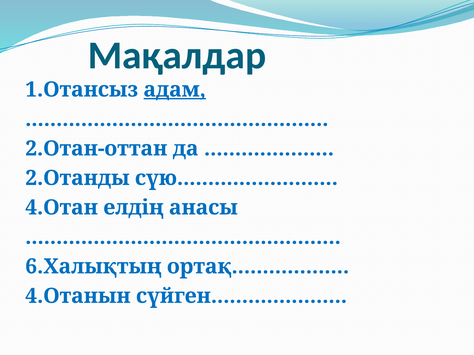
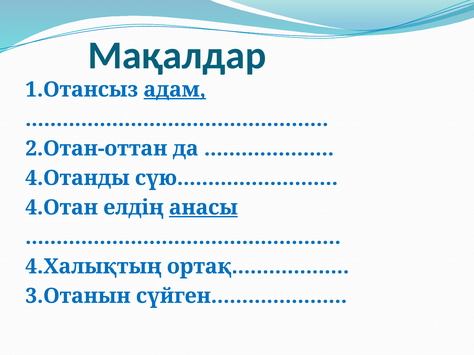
2.Отанды: 2.Отанды -> 4.Отанды
анасы underline: none -> present
6.Халықтың: 6.Халықтың -> 4.Халықтың
4.Отанын: 4.Отанын -> 3.Отанын
